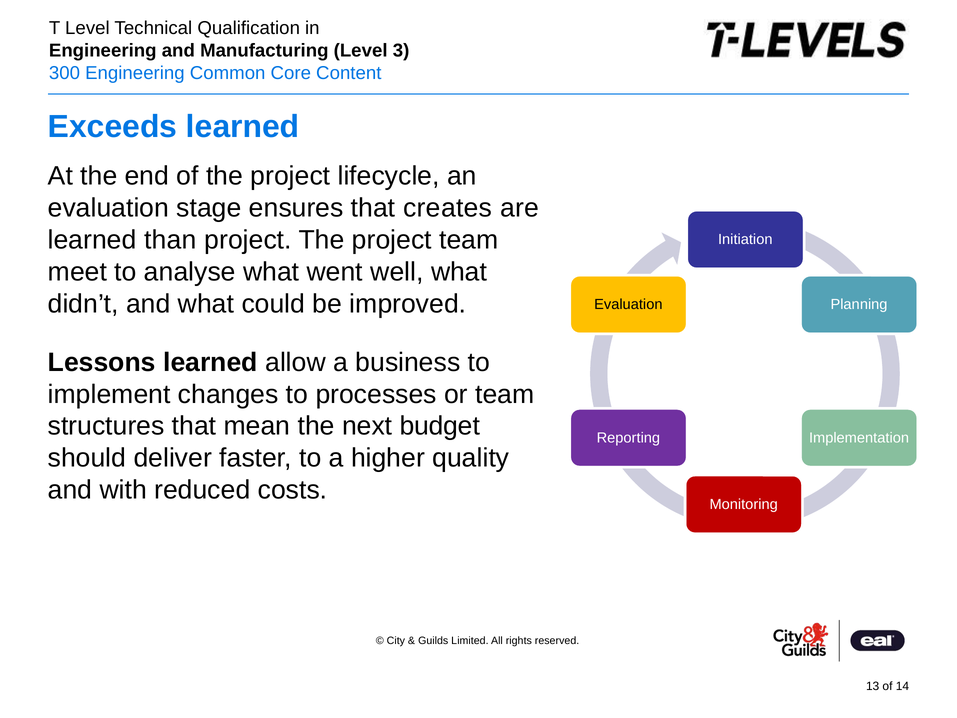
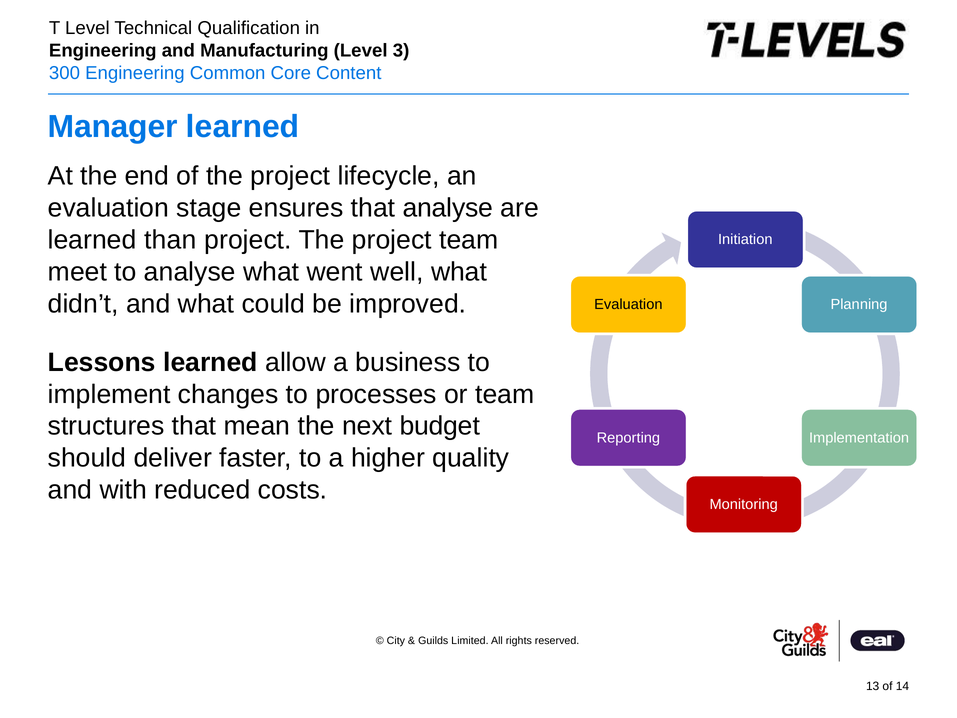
Exceeds: Exceeds -> Manager
that creates: creates -> analyse
